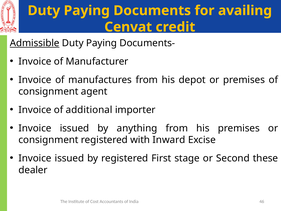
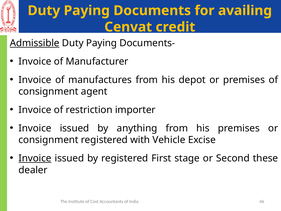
additional: additional -> restriction
Inward: Inward -> Vehicle
Invoice at (35, 158) underline: none -> present
